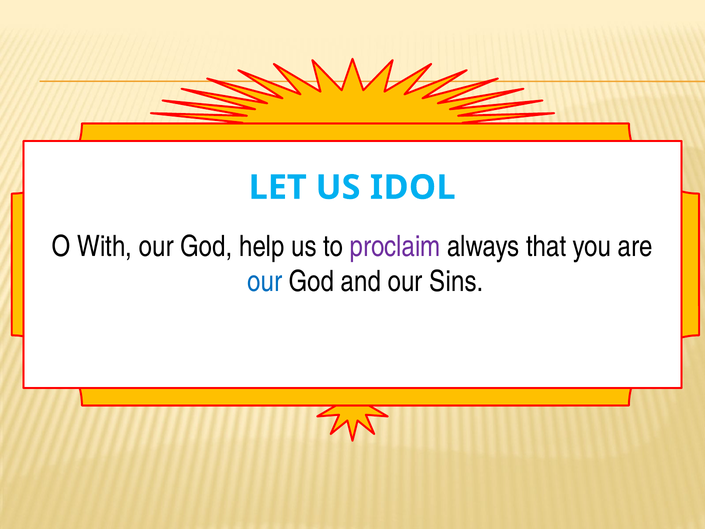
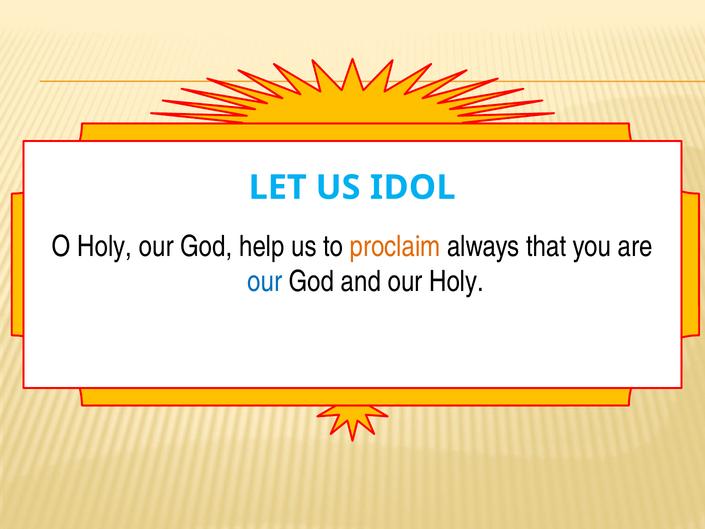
O With: With -> Holy
proclaim colour: purple -> orange
our Sins: Sins -> Holy
